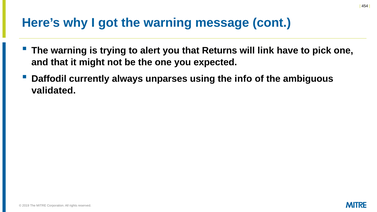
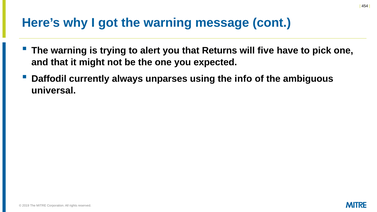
link: link -> five
validated: validated -> universal
